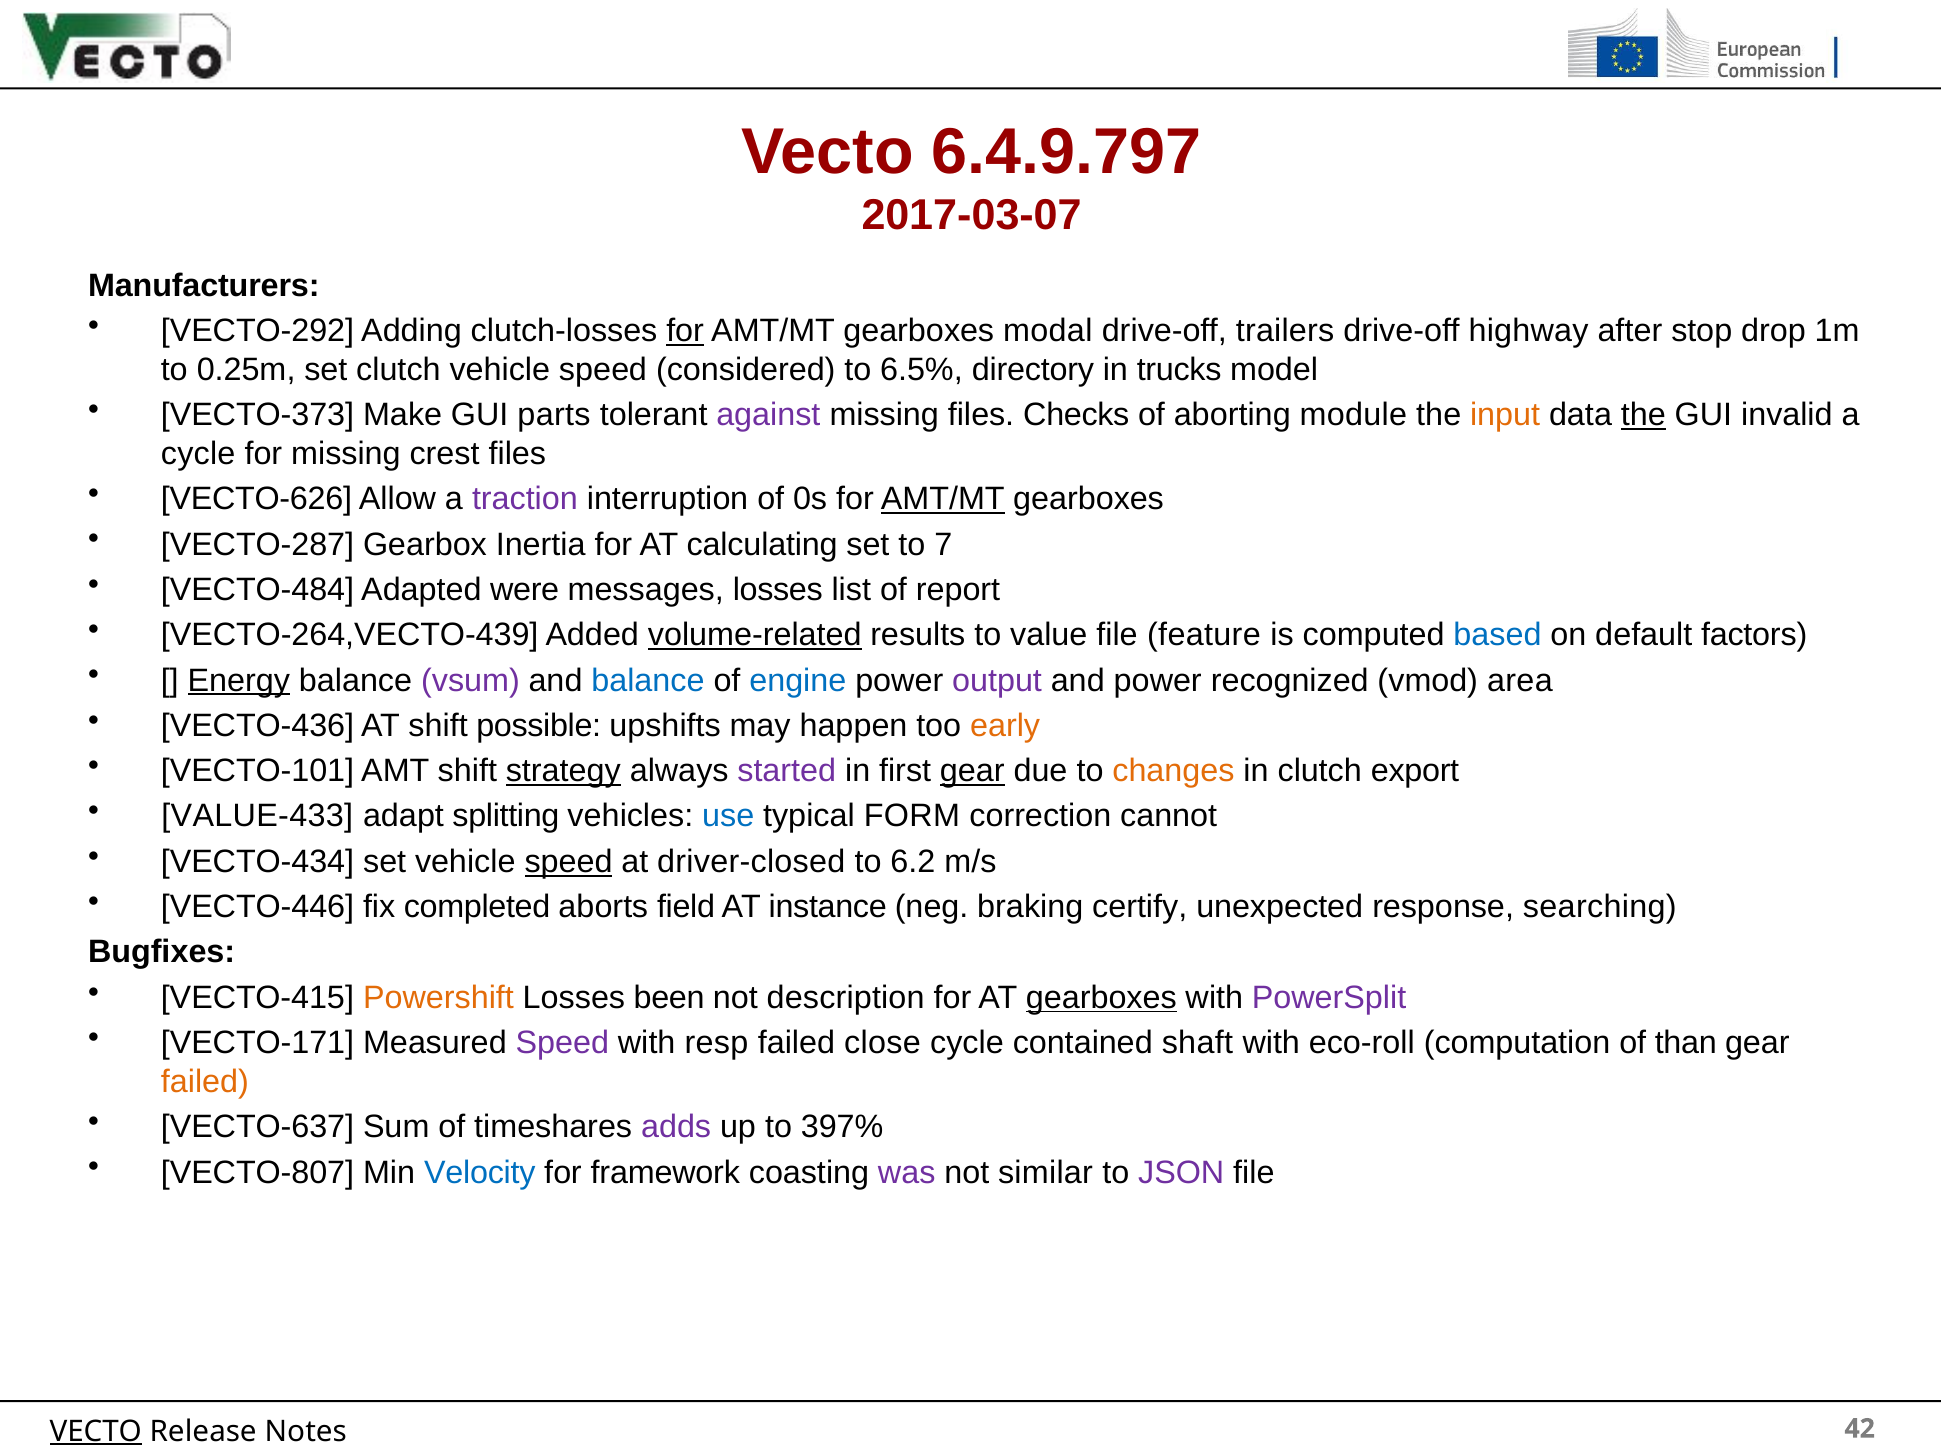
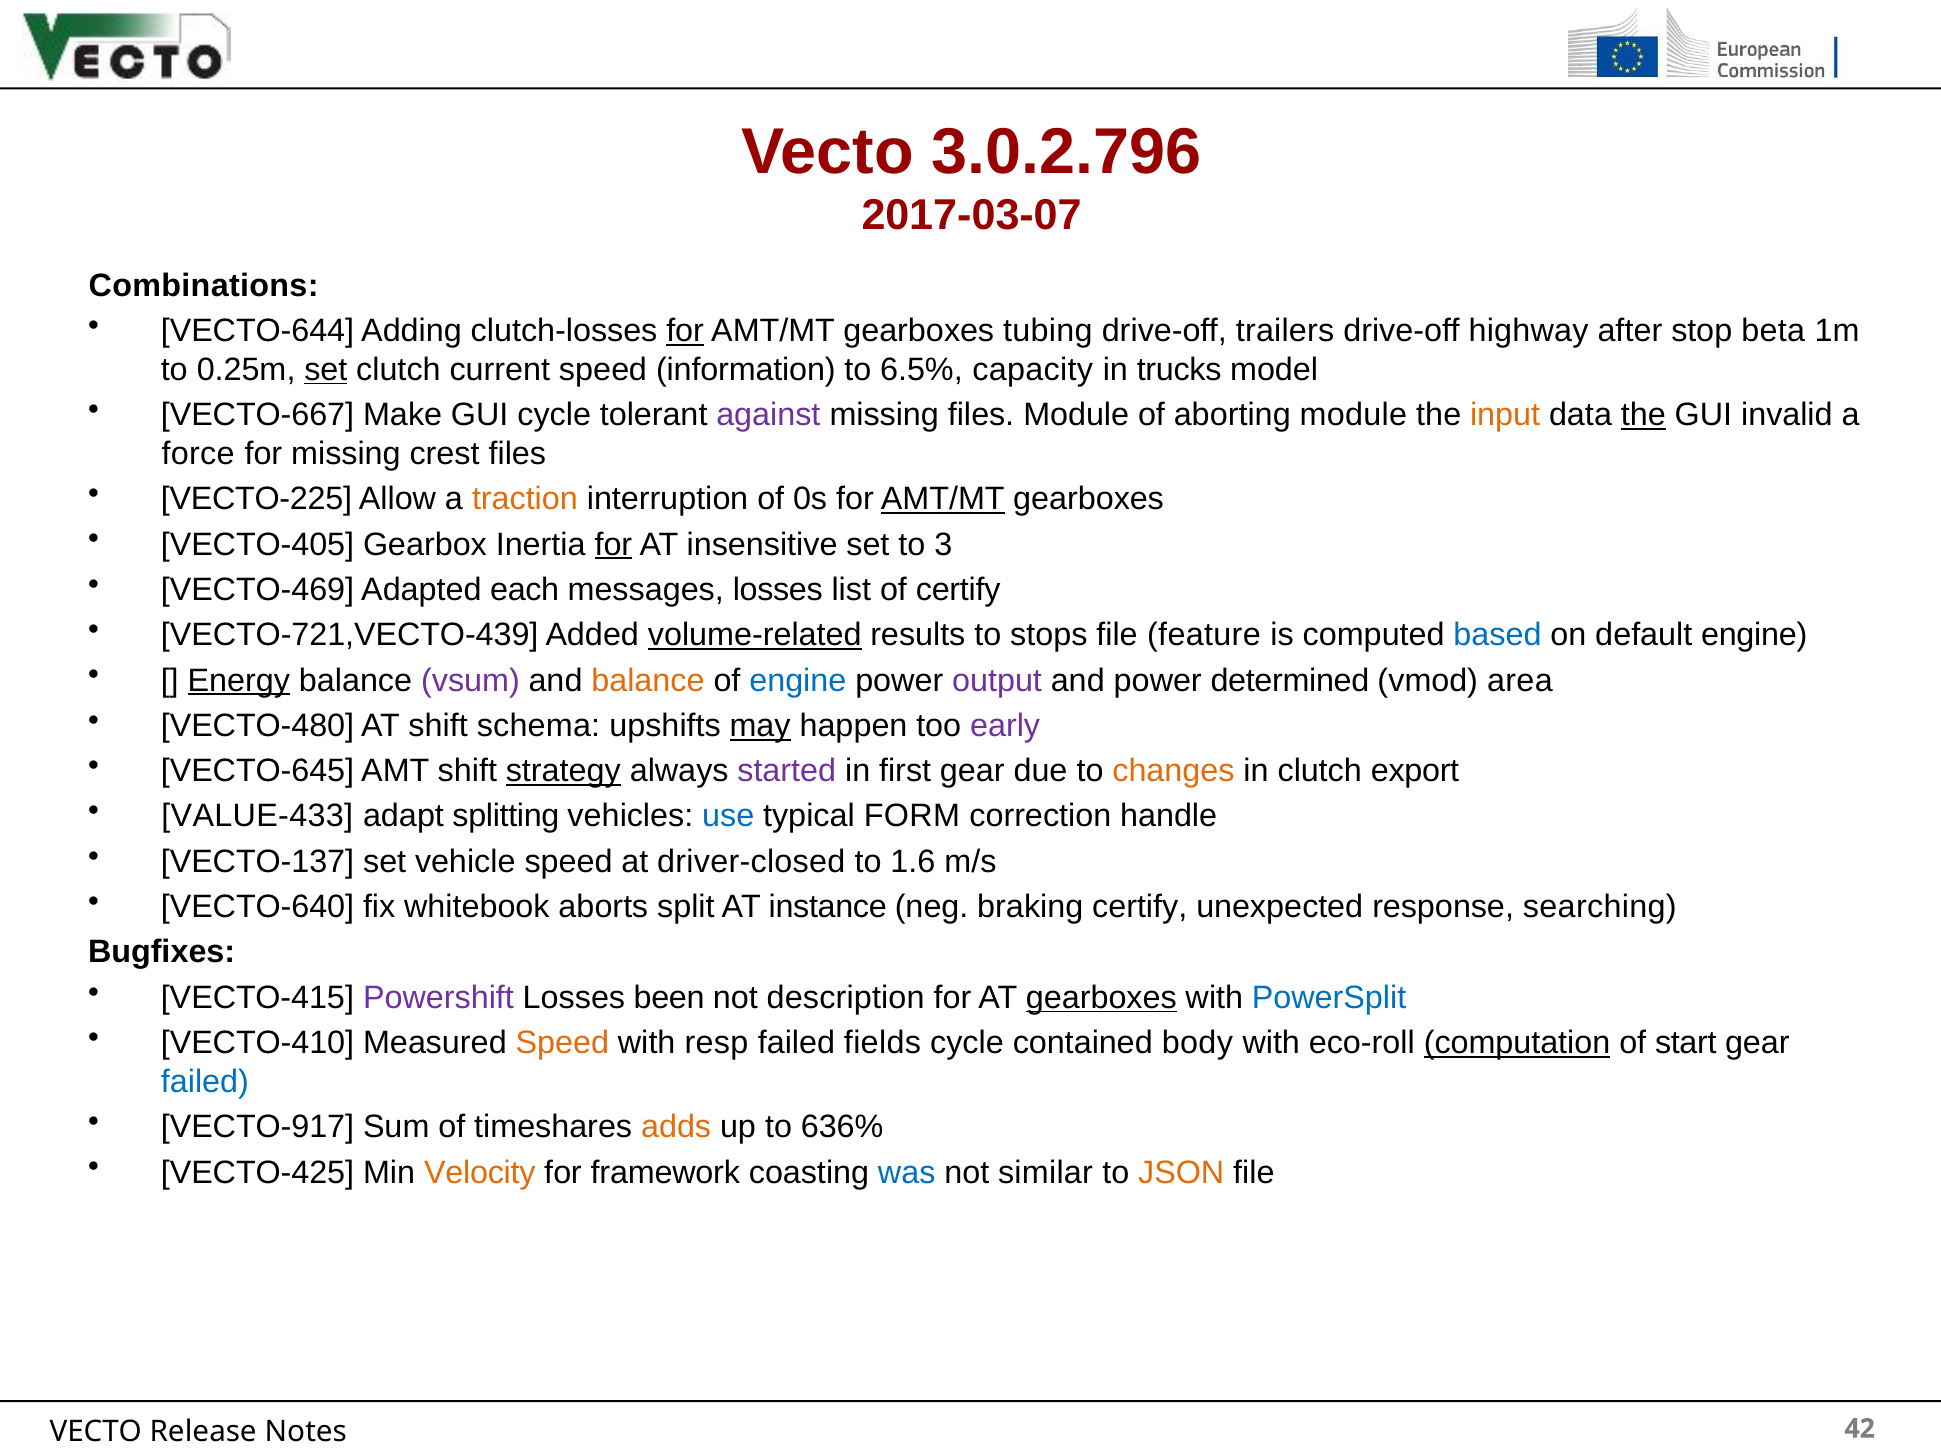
6.4.9.797: 6.4.9.797 -> 3.0.2.796
Manufacturers: Manufacturers -> Combinations
VECTO-292: VECTO-292 -> VECTO-644
modal: modal -> tubing
drop: drop -> beta
set at (326, 370) underline: none -> present
clutch vehicle: vehicle -> current
considered: considered -> information
directory: directory -> capacity
VECTO-373: VECTO-373 -> VECTO-667
GUI parts: parts -> cycle
files Checks: Checks -> Module
cycle at (198, 454): cycle -> force
VECTO-626: VECTO-626 -> VECTO-225
traction colour: purple -> orange
VECTO-287: VECTO-287 -> VECTO-405
for at (613, 544) underline: none -> present
calculating: calculating -> insensitive
7: 7 -> 3
VECTO-484: VECTO-484 -> VECTO-469
were: were -> each
of report: report -> certify
VECTO-264,VECTO-439: VECTO-264,VECTO-439 -> VECTO-721,VECTO-439
value: value -> stops
default factors: factors -> engine
balance at (648, 680) colour: blue -> orange
recognized: recognized -> determined
VECTO-436: VECTO-436 -> VECTO-480
possible: possible -> schema
may underline: none -> present
early colour: orange -> purple
VECTO-101: VECTO-101 -> VECTO-645
gear at (972, 771) underline: present -> none
cannot: cannot -> handle
VECTO-434: VECTO-434 -> VECTO-137
speed at (569, 861) underline: present -> none
6.2: 6.2 -> 1.6
VECTO-446: VECTO-446 -> VECTO-640
completed: completed -> whitebook
field: field -> split
Powershift colour: orange -> purple
PowerSplit colour: purple -> blue
VECTO-171: VECTO-171 -> VECTO-410
Speed at (562, 1043) colour: purple -> orange
close: close -> fields
shaft: shaft -> body
computation underline: none -> present
than: than -> start
failed at (205, 1082) colour: orange -> blue
VECTO-637: VECTO-637 -> VECTO-917
adds colour: purple -> orange
397%: 397% -> 636%
VECTO-807: VECTO-807 -> VECTO-425
Velocity colour: blue -> orange
was colour: purple -> blue
JSON colour: purple -> orange
VECTO at (96, 1431) underline: present -> none
